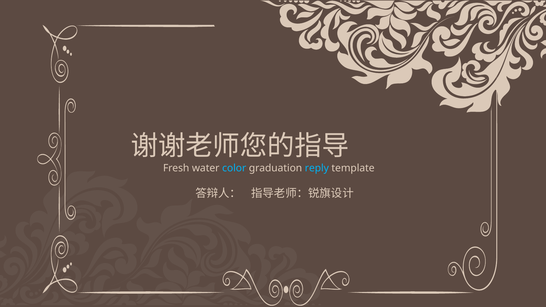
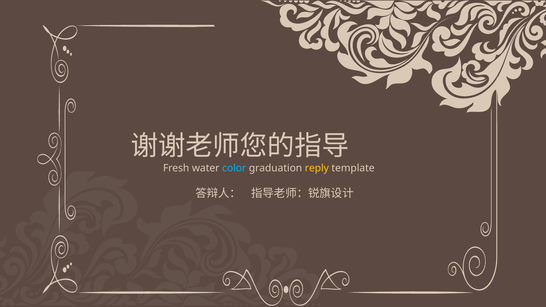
reply colour: light blue -> yellow
